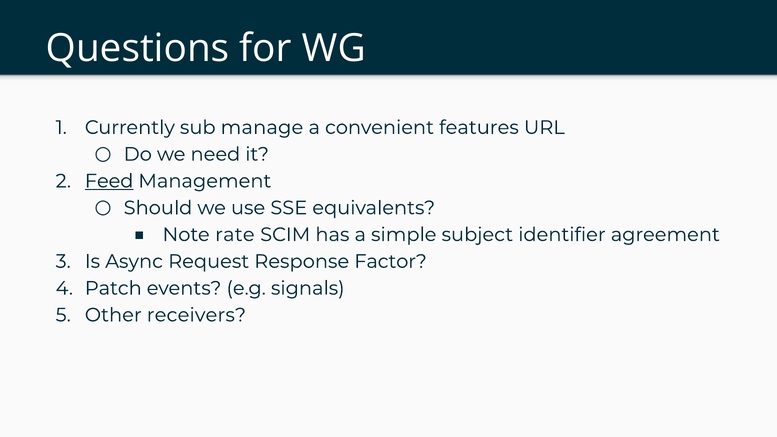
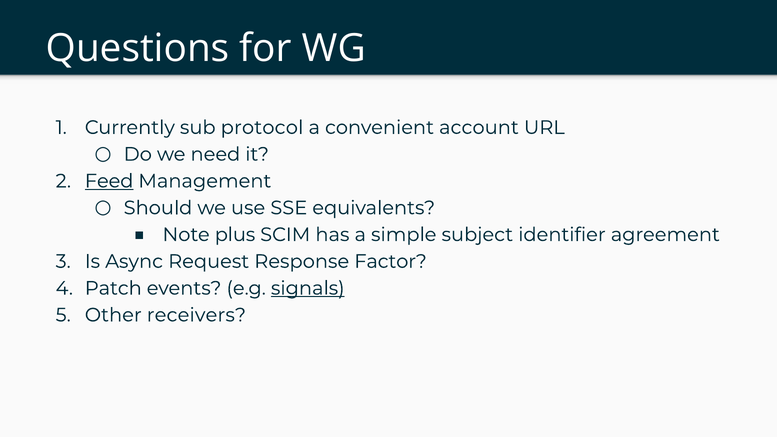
manage: manage -> protocol
features: features -> account
rate: rate -> plus
signals underline: none -> present
